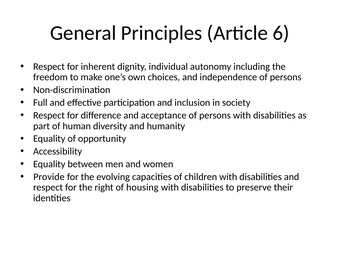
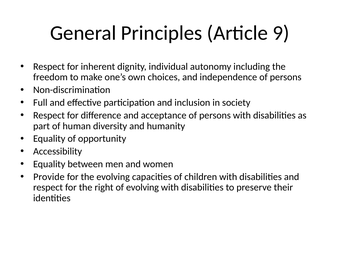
6: 6 -> 9
of housing: housing -> evolving
